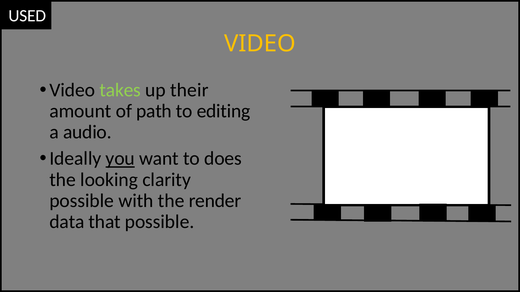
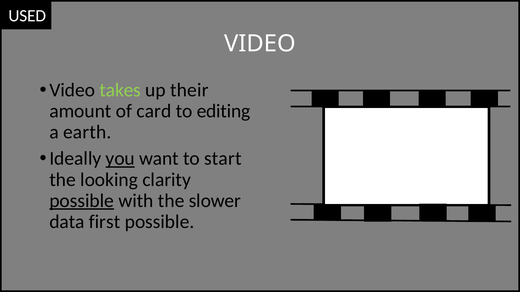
VIDEO at (260, 44) colour: yellow -> white
path: path -> card
audio: audio -> earth
does: does -> start
possible at (82, 201) underline: none -> present
render: render -> slower
that: that -> first
